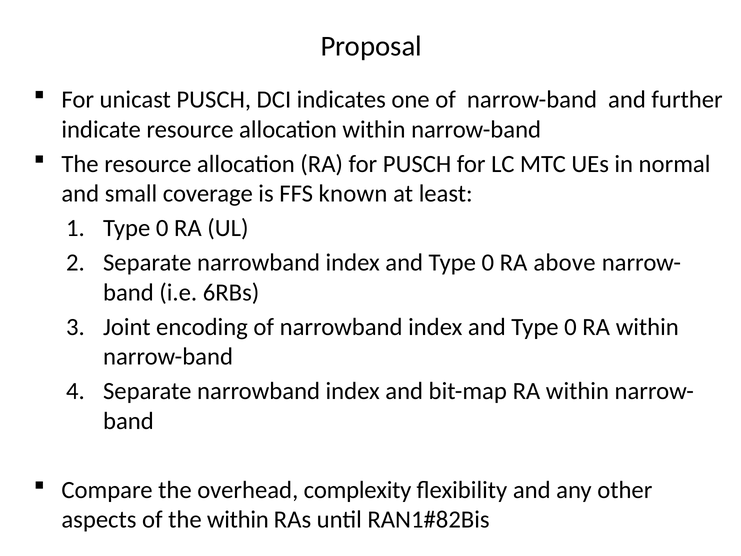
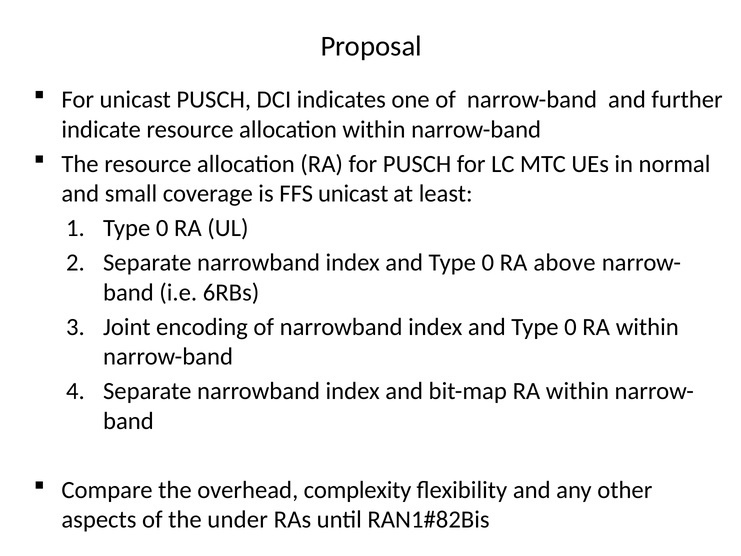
FFS known: known -> unicast
the within: within -> under
